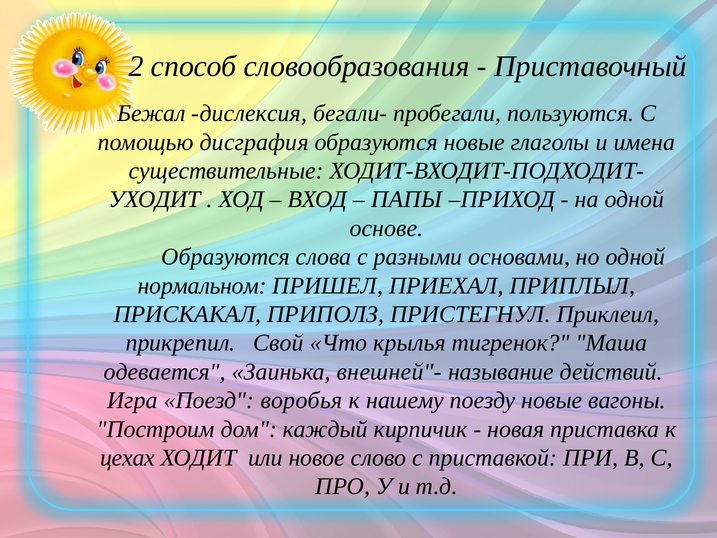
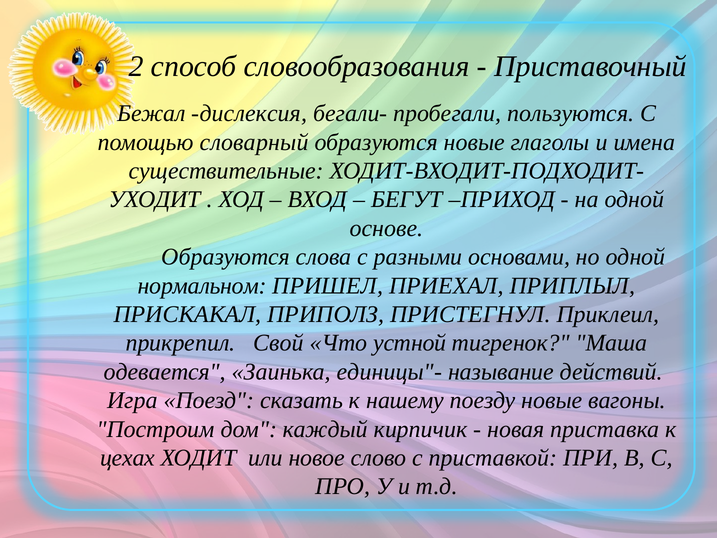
дисграфия: дисграфия -> словарный
ПАПЫ: ПАПЫ -> БЕГУТ
крылья: крылья -> устной
внешней"-: внешней"- -> единицы"-
воробья: воробья -> сказать
